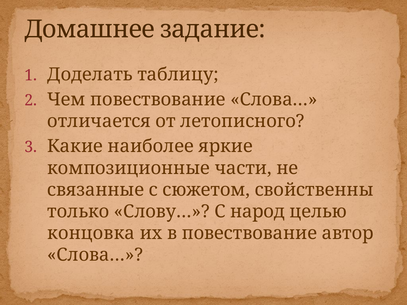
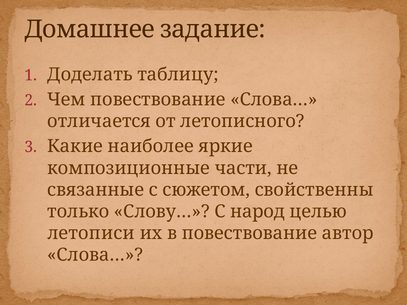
концовка: концовка -> летописи
